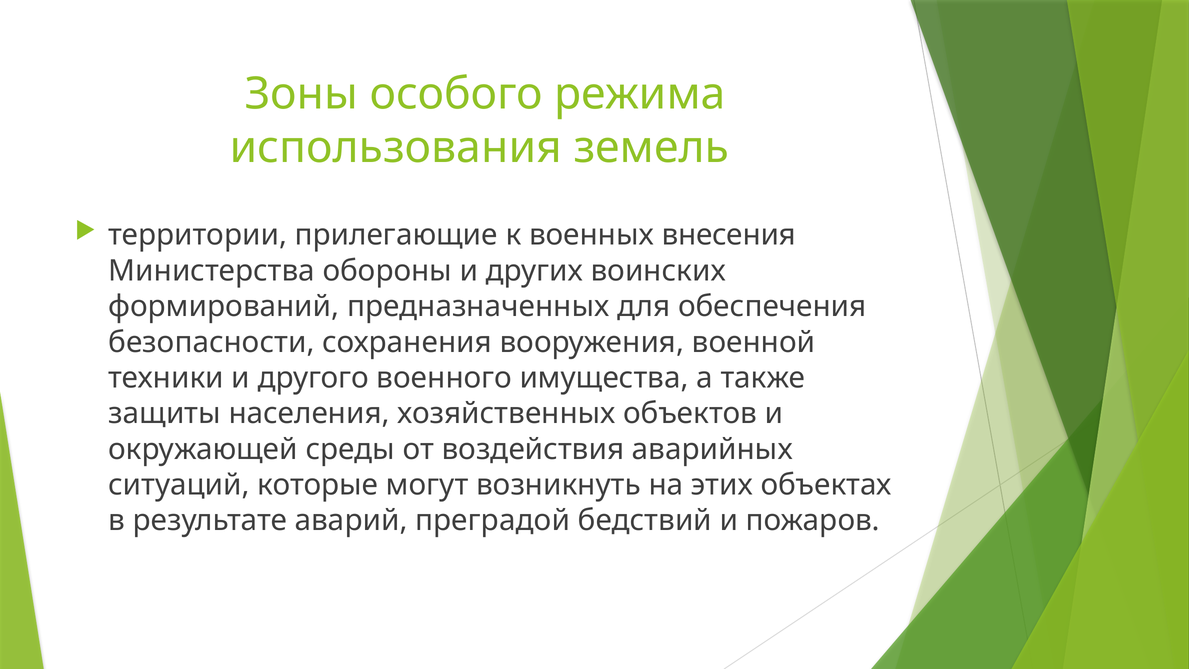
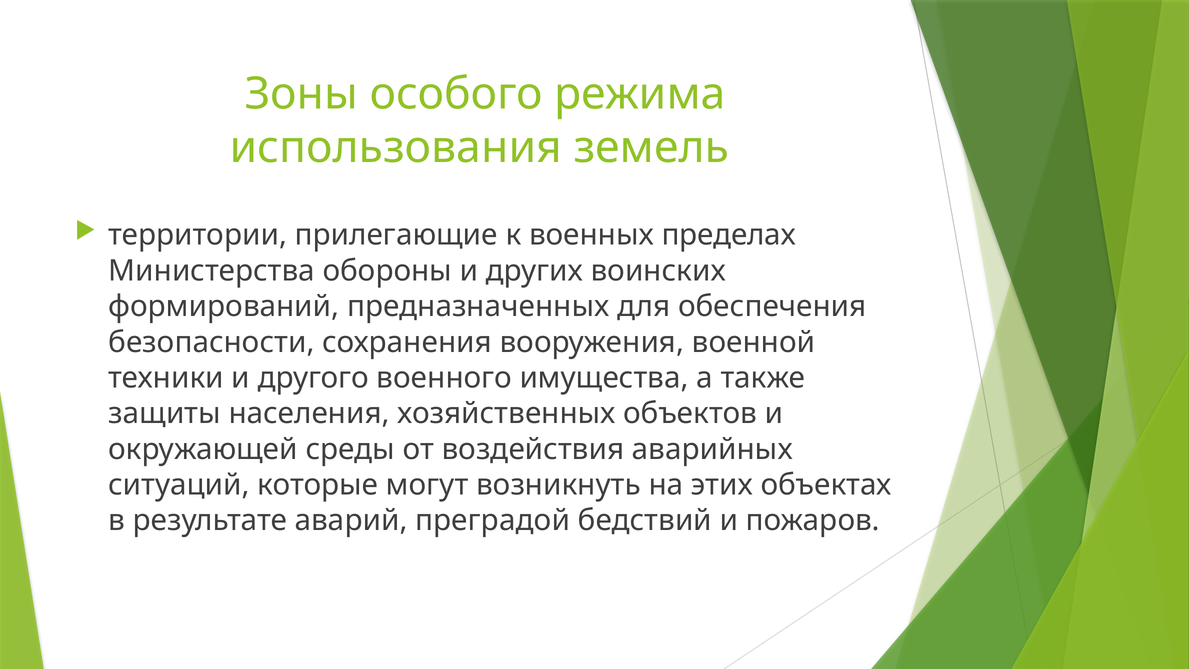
внесения: внесения -> пределах
